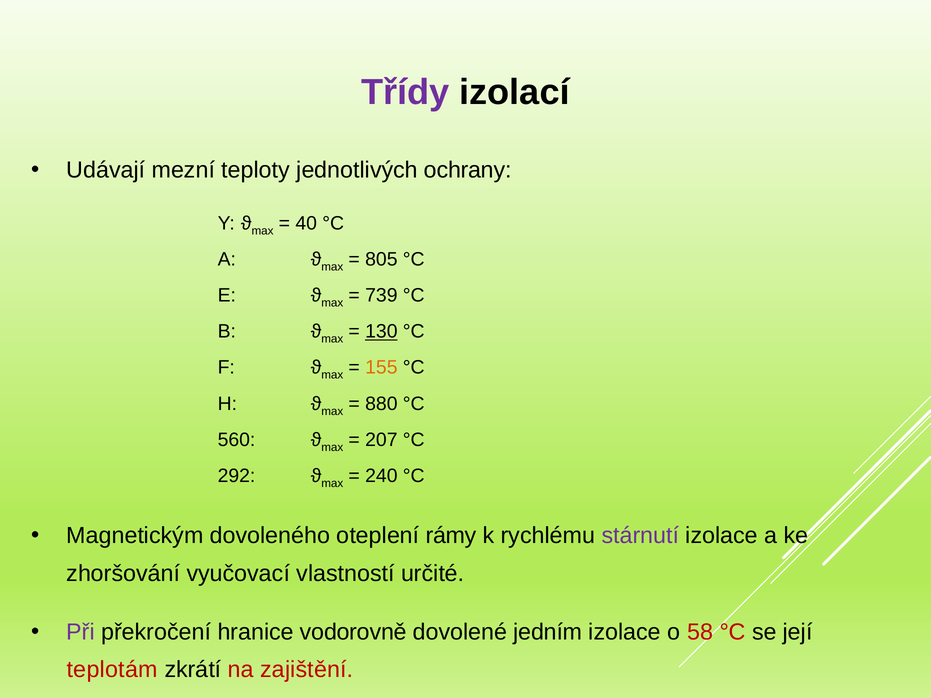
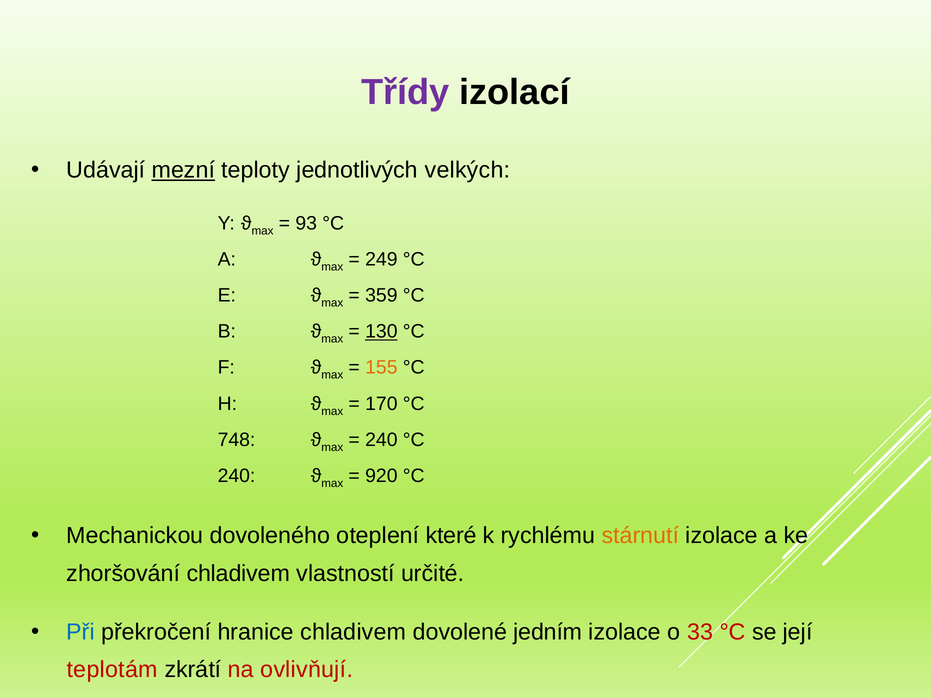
mezní underline: none -> present
ochrany: ochrany -> velkých
40: 40 -> 93
805: 805 -> 249
739: 739 -> 359
880: 880 -> 170
560: 560 -> 748
207 at (381, 440): 207 -> 240
292 at (237, 476): 292 -> 240
240: 240 -> 920
Magnetickým: Magnetickým -> Mechanickou
rámy: rámy -> které
stárnutí colour: purple -> orange
zhoršování vyučovací: vyučovací -> chladivem
Při colour: purple -> blue
hranice vodorovně: vodorovně -> chladivem
58: 58 -> 33
zajištění: zajištění -> ovlivňují
